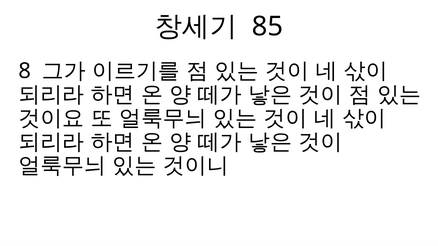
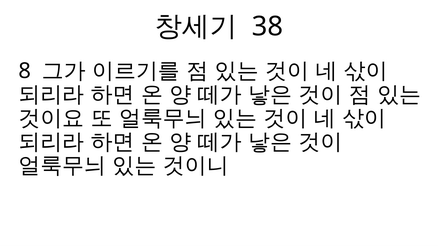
85: 85 -> 38
